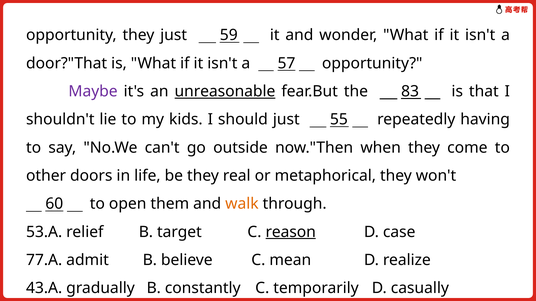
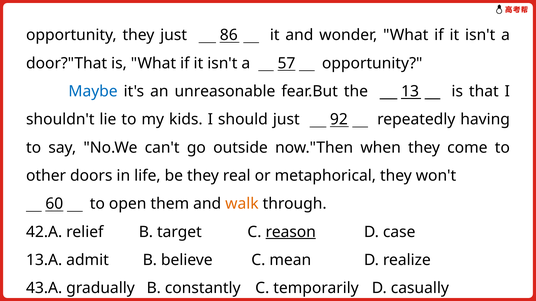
59: 59 -> 86
Maybe colour: purple -> blue
unreasonable underline: present -> none
83: 83 -> 13
55: 55 -> 92
53.A: 53.A -> 42.A
77.A: 77.A -> 13.A
